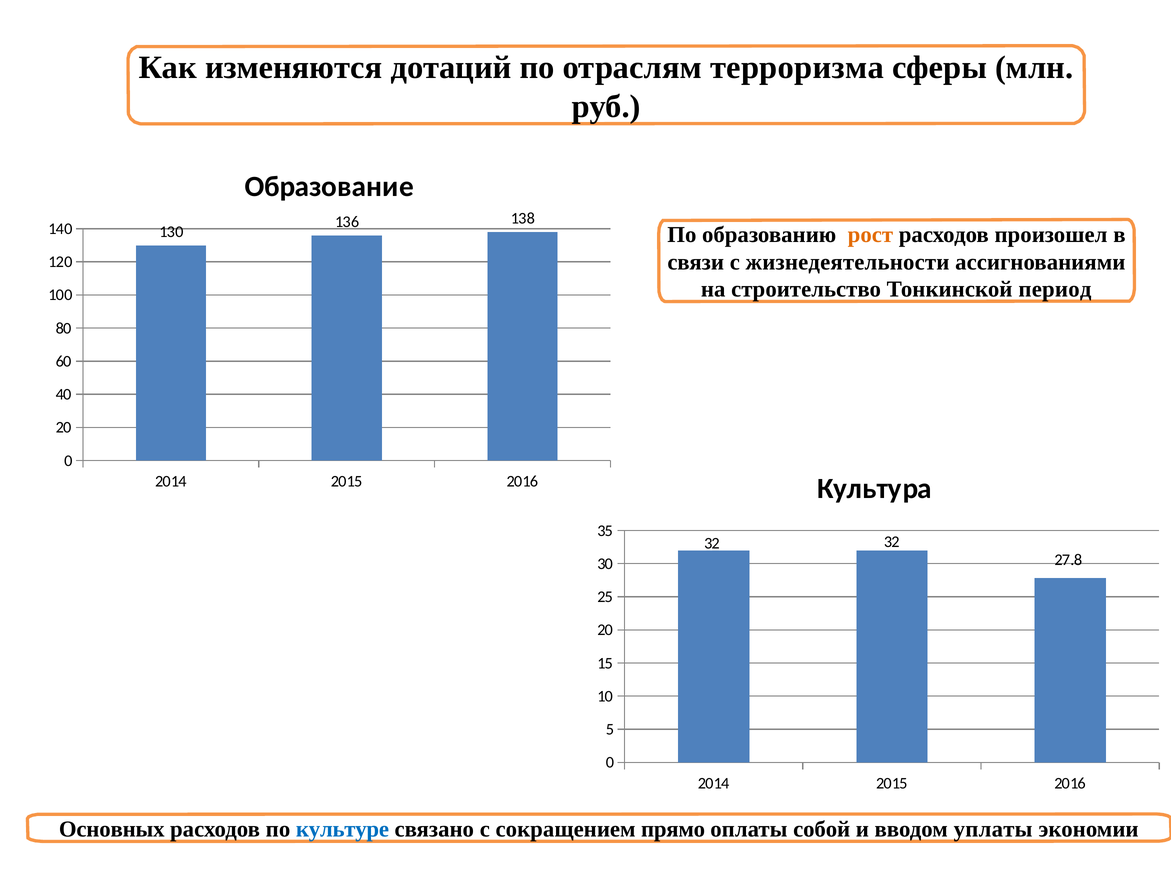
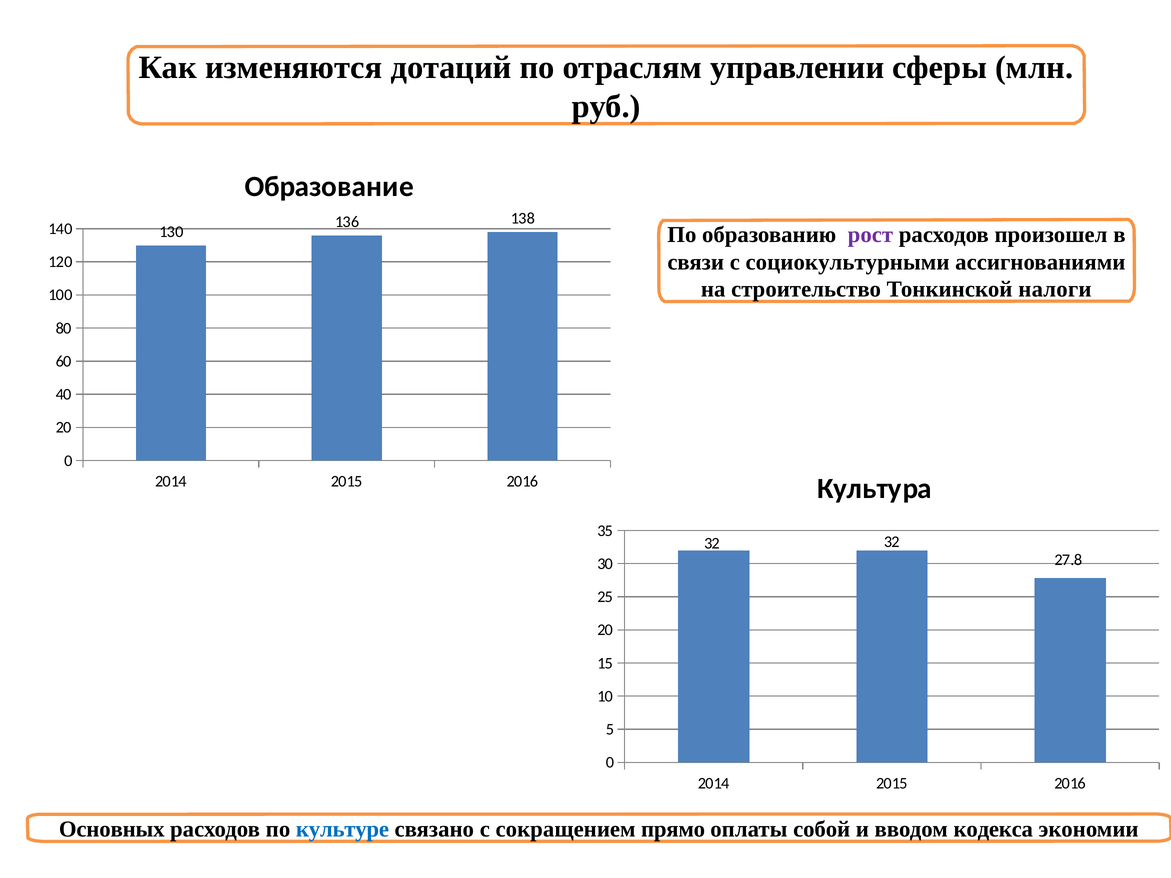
терроризма: терроризма -> управлении
рост colour: orange -> purple
жизнедеятельности: жизнедеятельности -> социокультурными
период: период -> налоги
уплаты: уплаты -> кодекса
